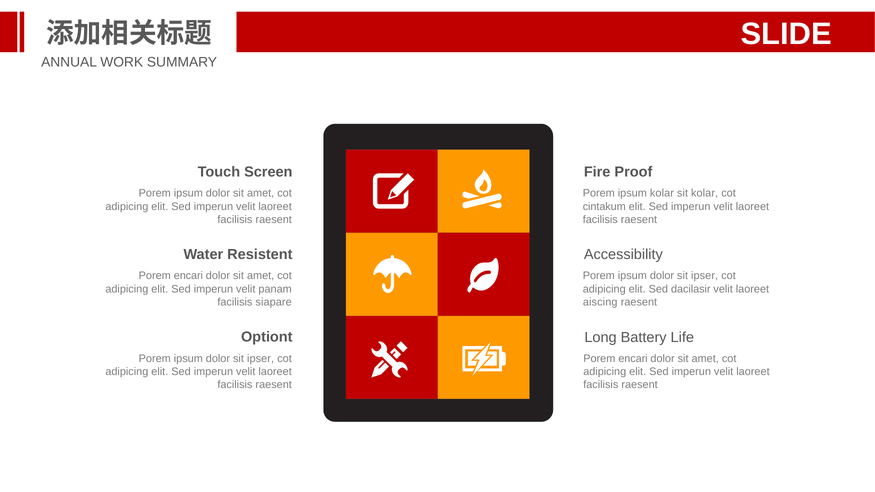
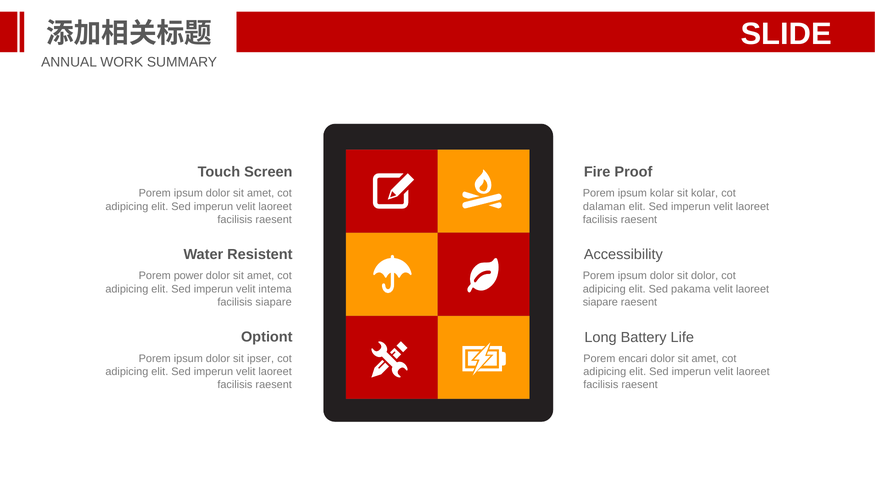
cintakum: cintakum -> dalaman
encari at (188, 276): encari -> power
ipser at (705, 276): ipser -> dolor
panam: panam -> intema
dacilasir: dacilasir -> pakama
aiscing at (600, 302): aiscing -> siapare
